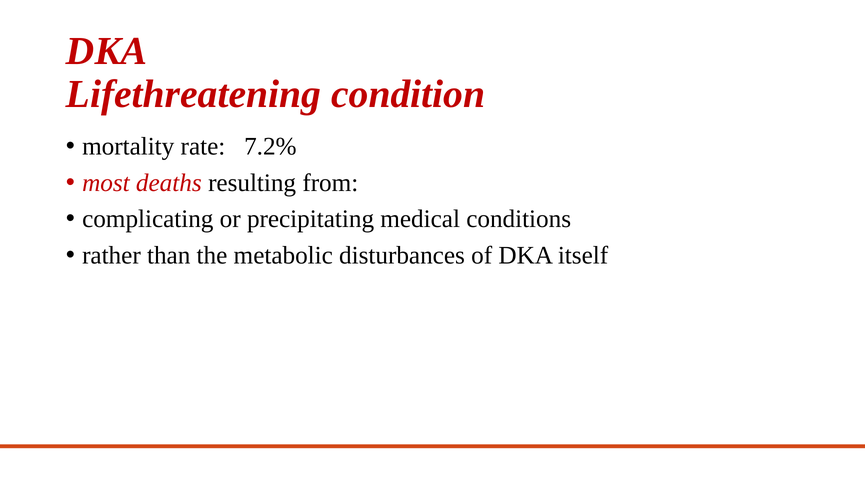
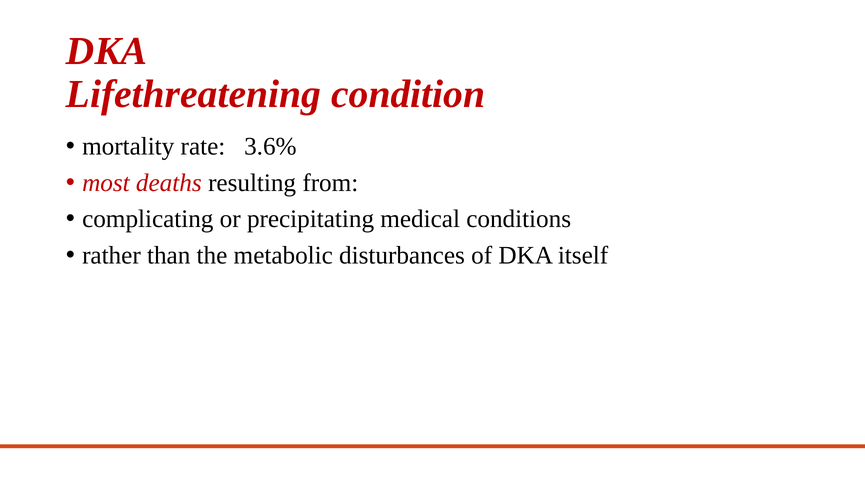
7.2%: 7.2% -> 3.6%
